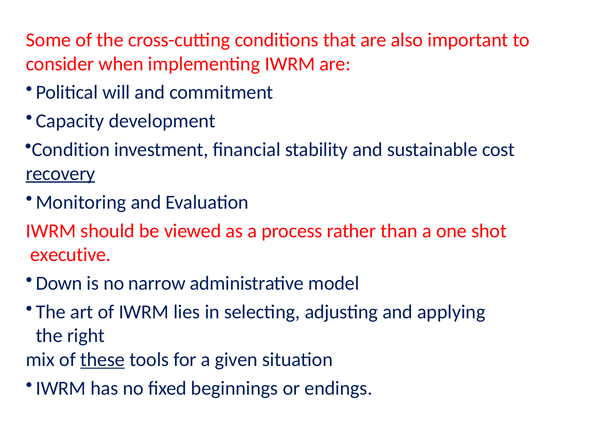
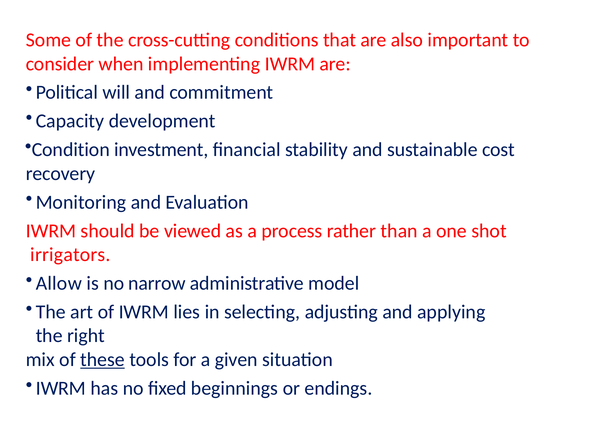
recovery underline: present -> none
executive: executive -> irrigators
Down: Down -> Allow
